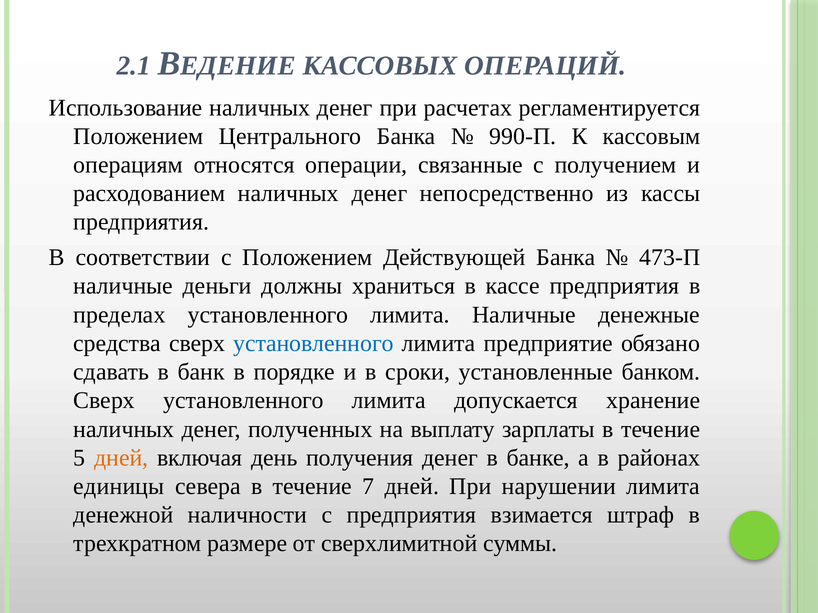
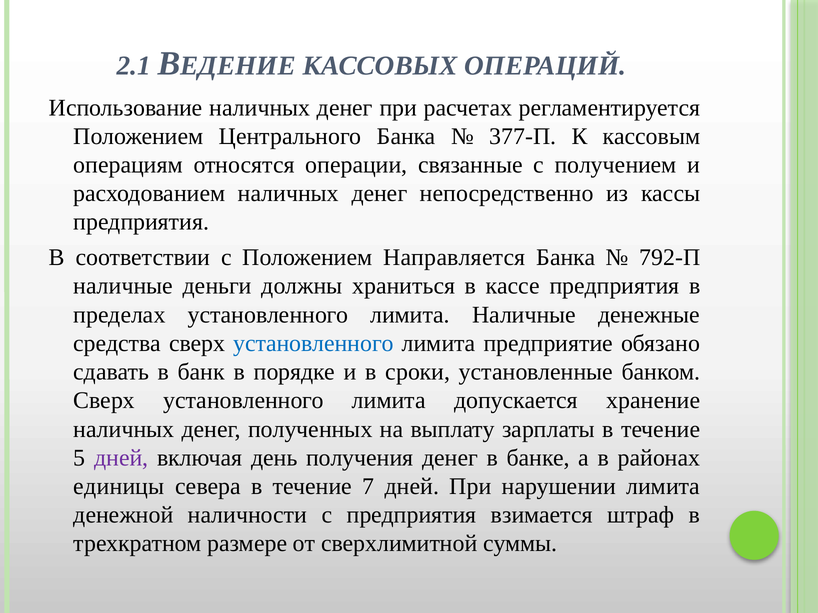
990-П: 990-П -> 377-П
Действующей: Действующей -> Направляется
473-П: 473-П -> 792-П
дней at (121, 458) colour: orange -> purple
